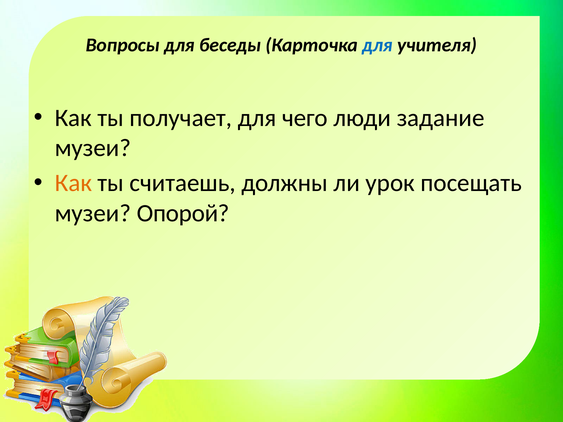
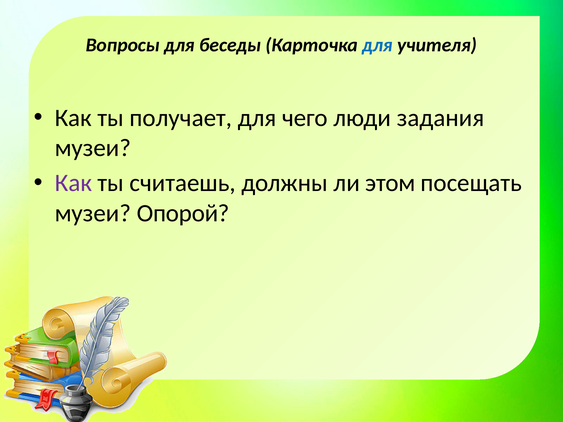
задание: задание -> задания
Как at (73, 183) colour: orange -> purple
урок: урок -> этом
